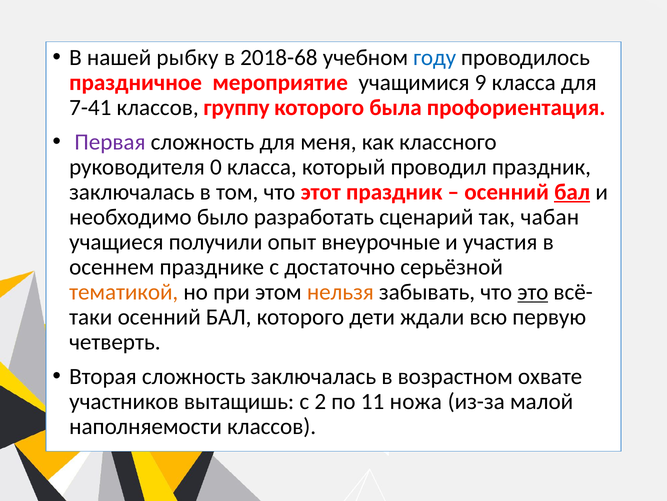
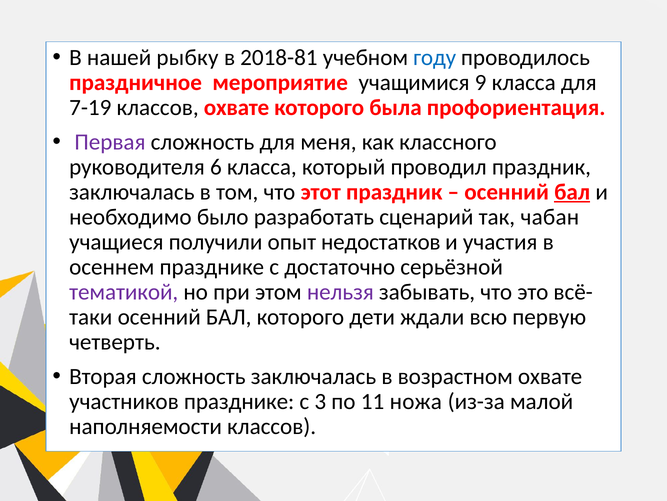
2018-68: 2018-68 -> 2018-81
7-41: 7-41 -> 7-19
классов группу: группу -> охвате
0: 0 -> 6
внеурочные: внеурочные -> недостатков
тематикой colour: orange -> purple
нельзя colour: orange -> purple
это underline: present -> none
участников вытащишь: вытащишь -> празднике
2: 2 -> 3
